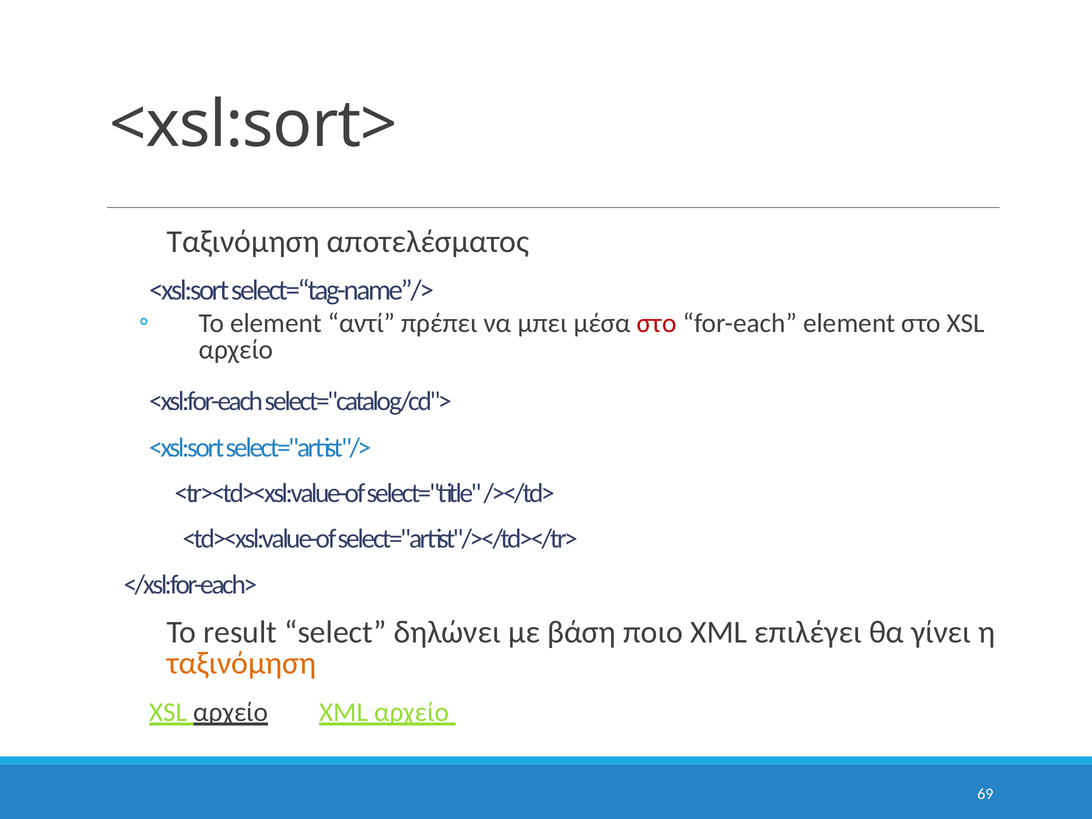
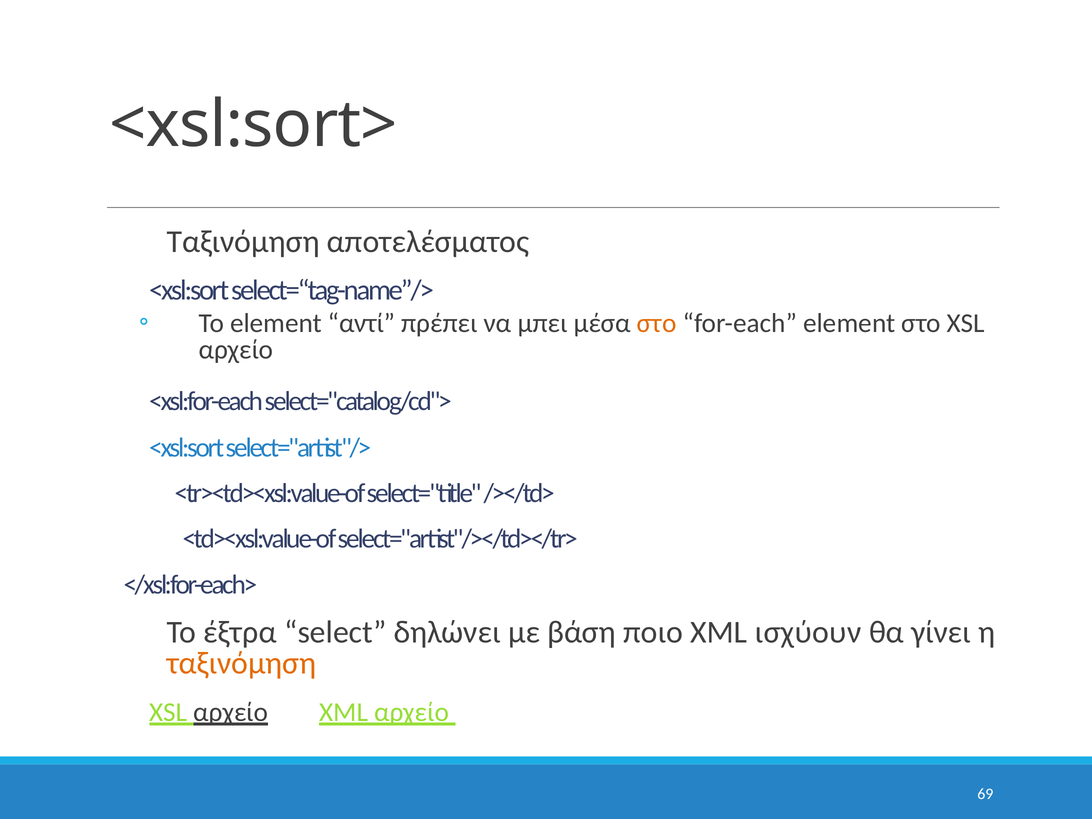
στο at (657, 323) colour: red -> orange
result: result -> έξτρα
επιλέγει: επιλέγει -> ισχύουν
